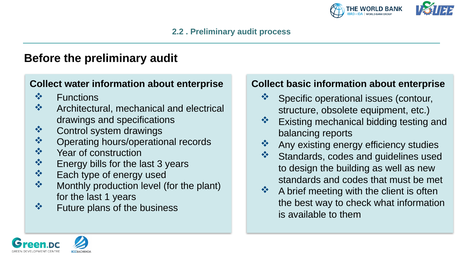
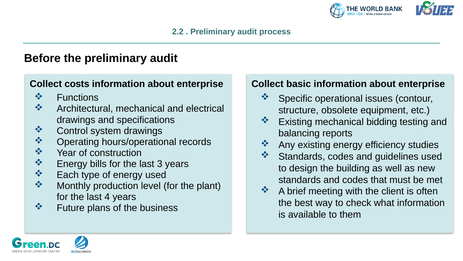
water: water -> costs
1: 1 -> 4
